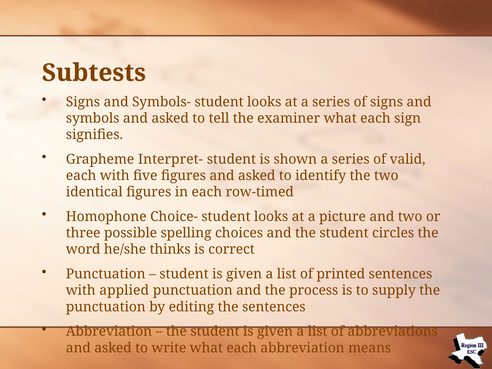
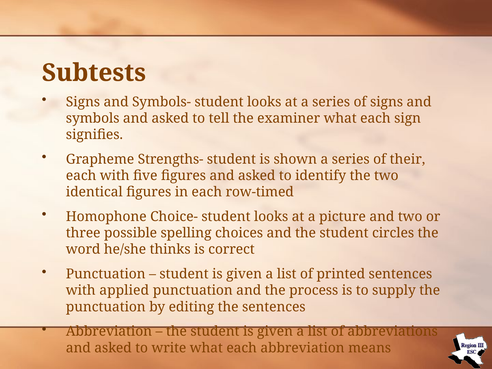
Interpret-: Interpret- -> Strengths-
valid: valid -> their
